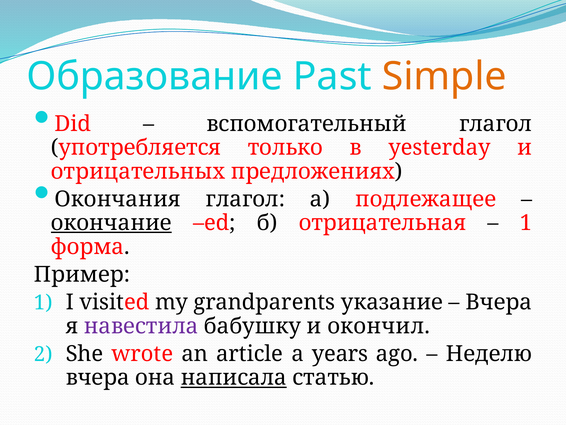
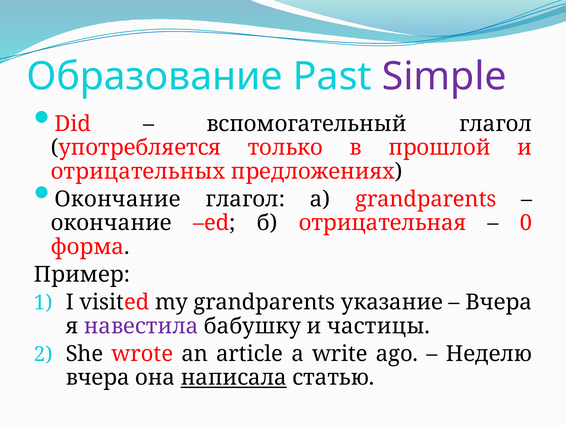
Simple colour: orange -> purple
yesterday: yesterday -> прошлой
Окончания at (118, 199): Окончания -> Окончание
а подлежащее: подлежащее -> grandparents
окончание at (111, 223) underline: present -> none
1 at (526, 223): 1 -> 0
окончил: окончил -> частицы
years: years -> write
